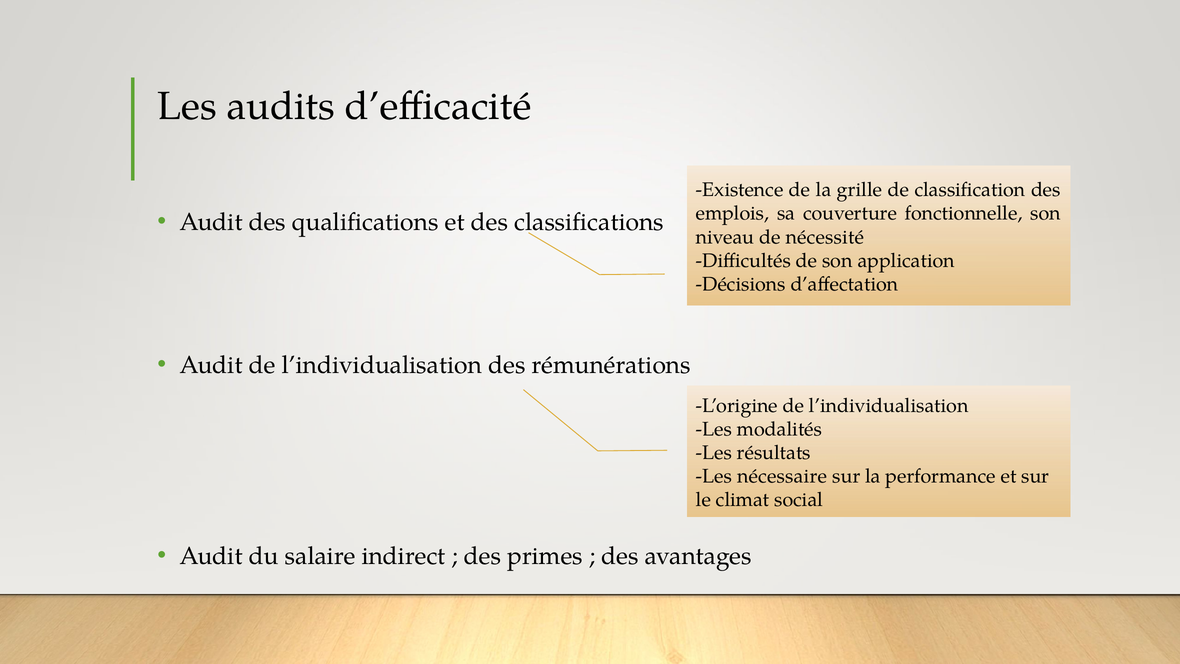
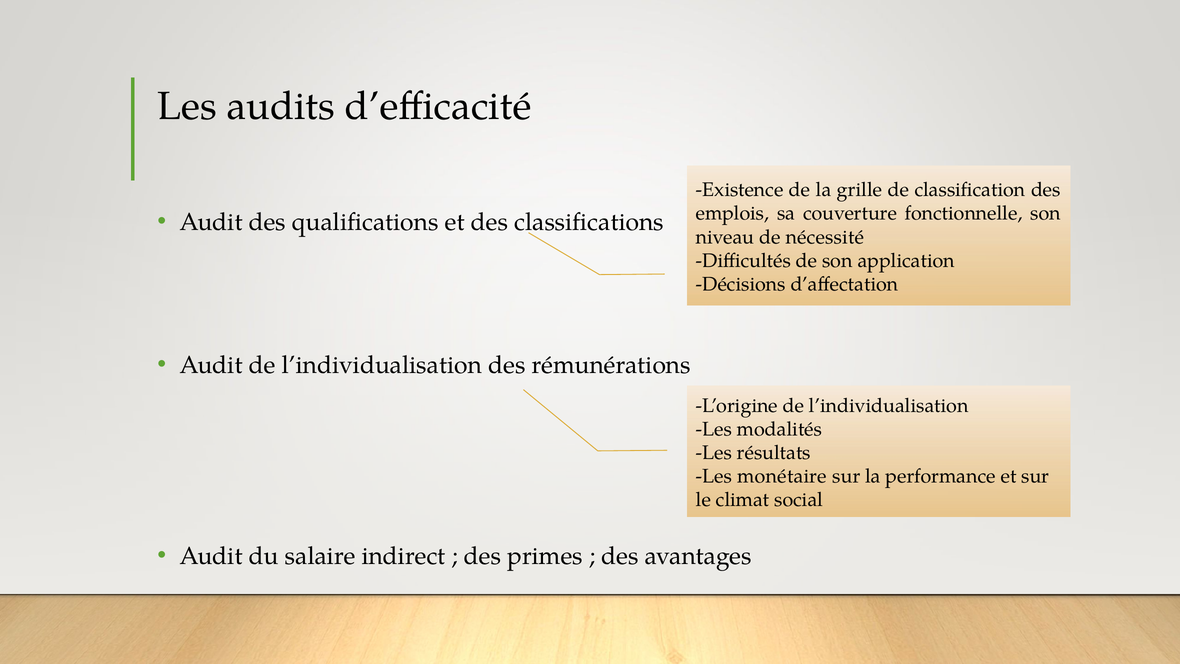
nécessaire: nécessaire -> monétaire
